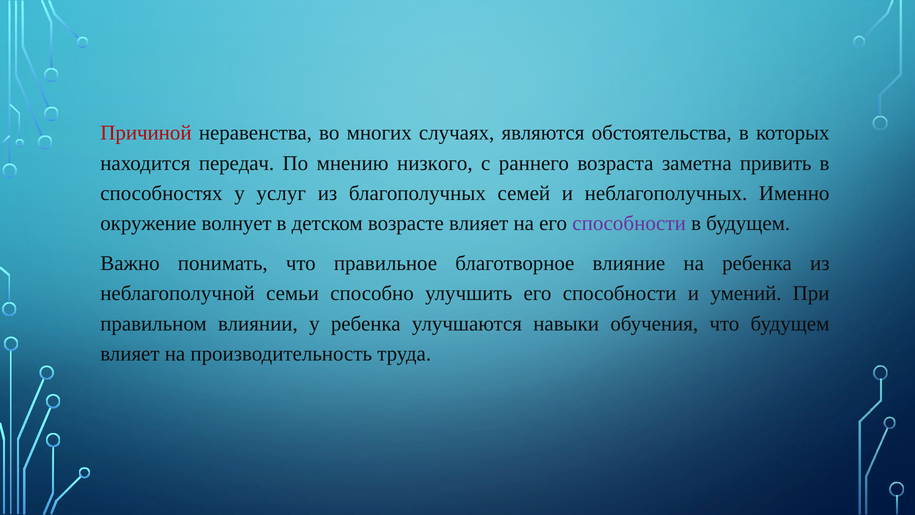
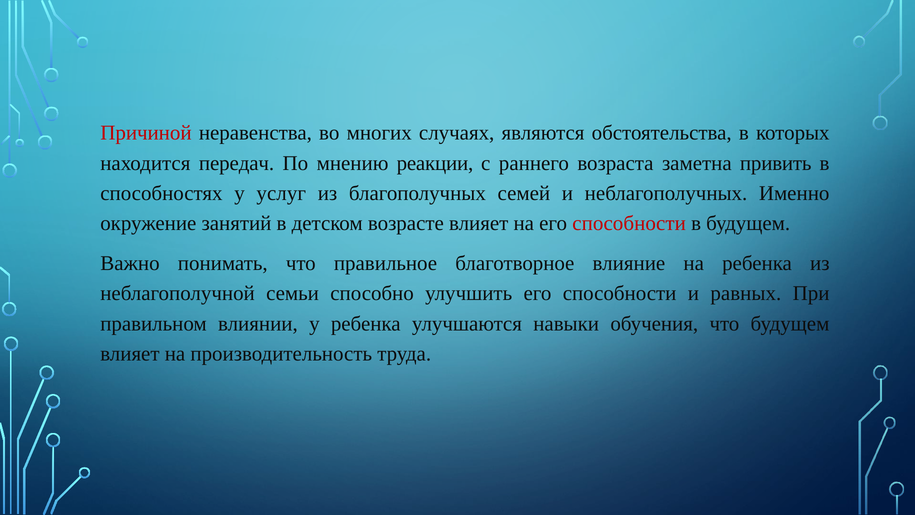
низкого: низкого -> реакции
волнует: волнует -> занятий
способности at (629, 223) colour: purple -> red
умений: умений -> равных
